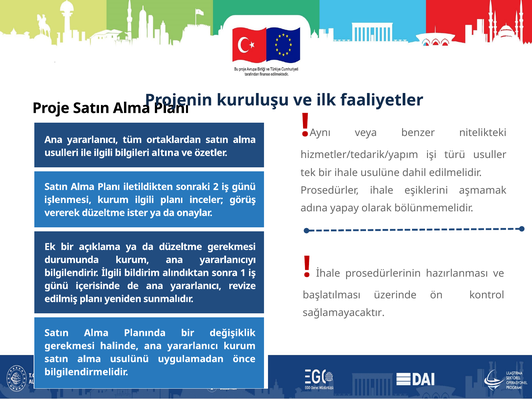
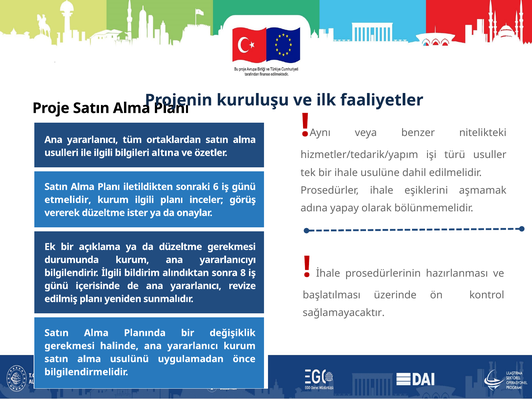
2: 2 -> 6
işlenmesi: işlenmesi -> etmelidir
1: 1 -> 8
